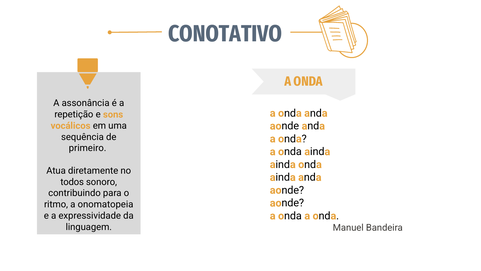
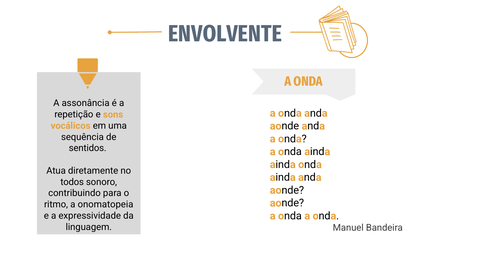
CONOTATIVO: CONOTATIVO -> ENVOLVENTE
primeiro: primeiro -> sentidos
